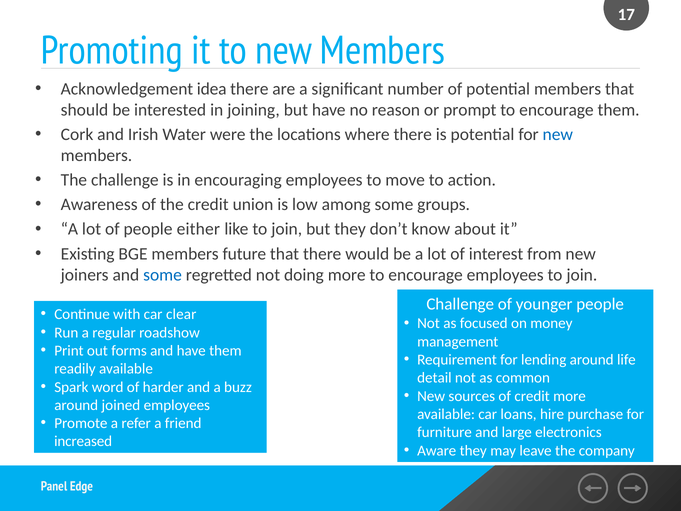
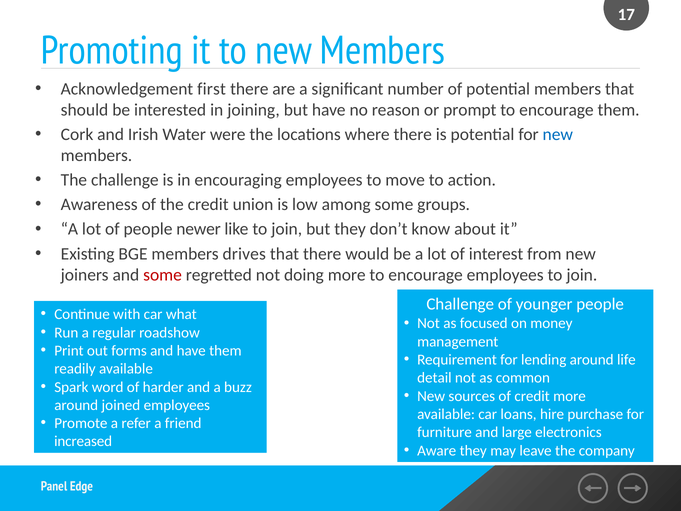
idea: idea -> first
either: either -> newer
future: future -> drives
some at (163, 275) colour: blue -> red
clear: clear -> what
